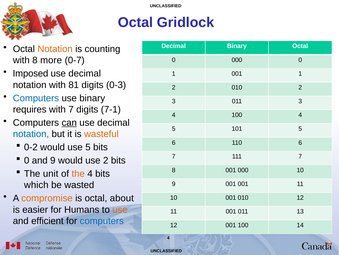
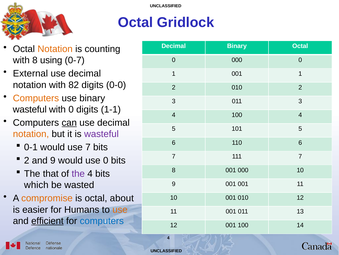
more: more -> using
Imposed: Imposed -> External
81: 81 -> 82
0-3: 0-3 -> 0-0
Computers at (36, 98) colour: blue -> orange
requires at (30, 109): requires -> wasteful
with 7: 7 -> 0
7-1: 7-1 -> 1-1
notation at (31, 134) colour: blue -> orange
wasteful at (101, 134) colour: orange -> purple
0-2: 0-2 -> 0-1
use 5: 5 -> 7
0 at (27, 160): 0 -> 2
use 2: 2 -> 0
unit: unit -> that
the at (78, 173) colour: orange -> purple
efficient underline: none -> present
